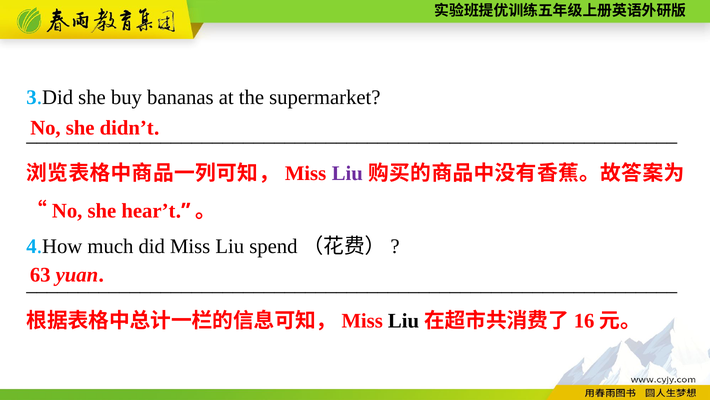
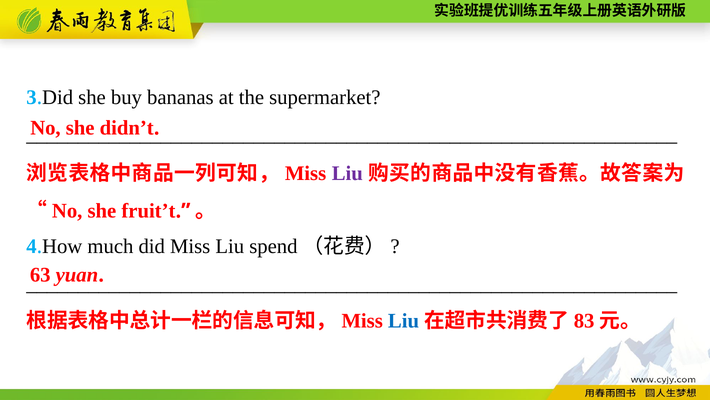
hear’t: hear’t -> fruit’t
Liu at (404, 320) colour: black -> blue
16: 16 -> 83
